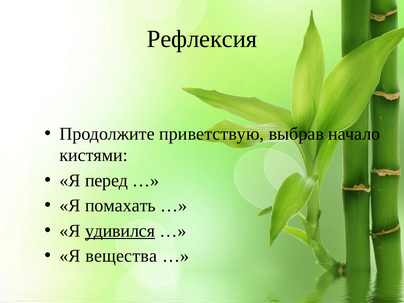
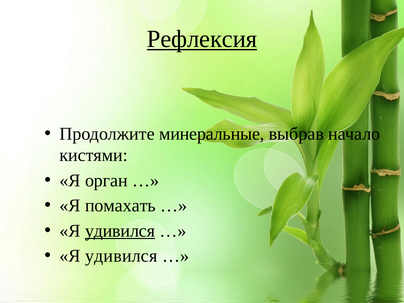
Рефлексия underline: none -> present
приветствую: приветствую -> минеральные
перед: перед -> орган
вещества at (121, 256): вещества -> удивился
